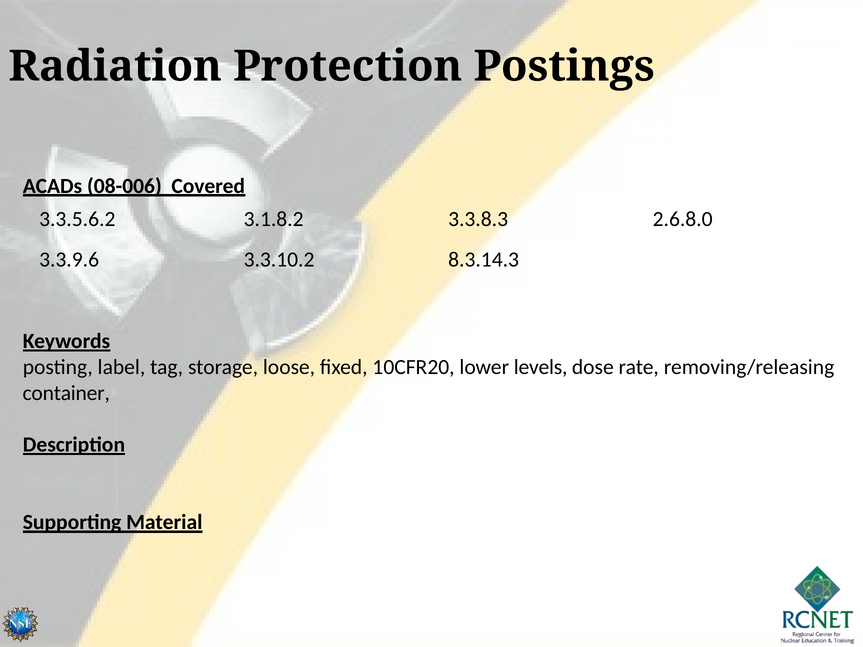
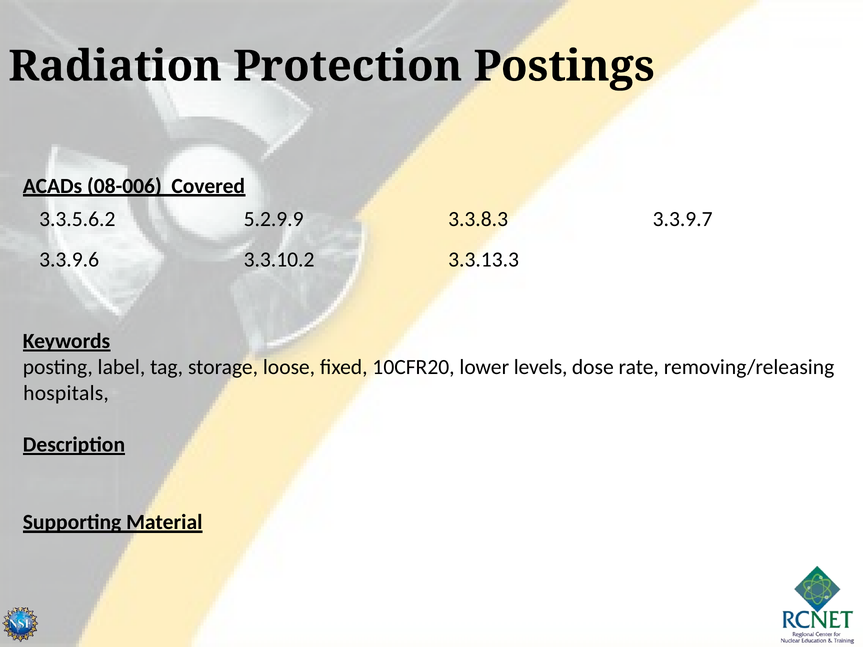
3.1.8.2: 3.1.8.2 -> 5.2.9.9
2.6.8.0: 2.6.8.0 -> 3.3.9.7
8.3.14.3: 8.3.14.3 -> 3.3.13.3
container: container -> hospitals
